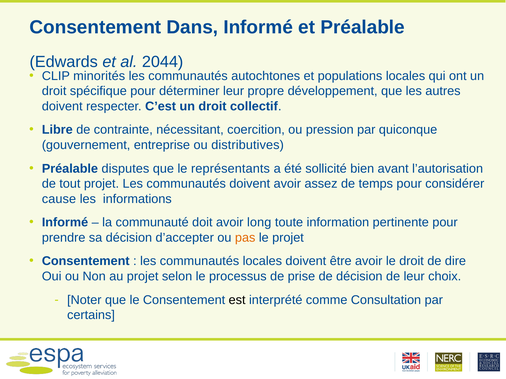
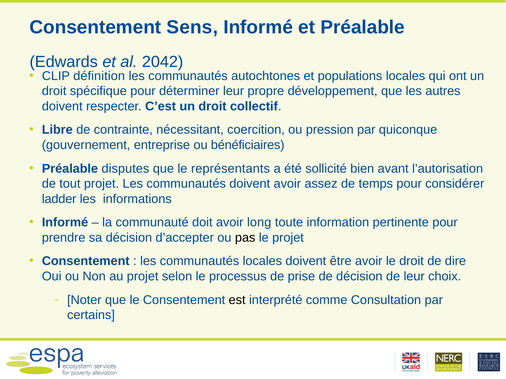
Dans: Dans -> Sens
2044: 2044 -> 2042
minorités: minorités -> définition
distributives: distributives -> bénéficiaires
cause: cause -> ladder
pas colour: orange -> black
